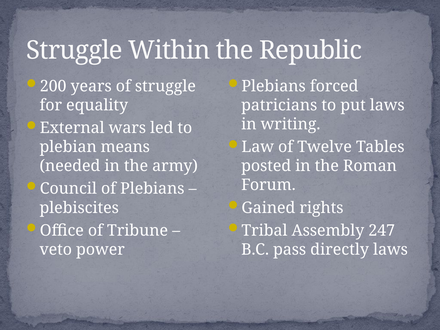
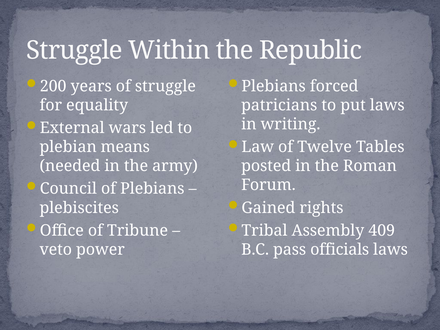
247: 247 -> 409
directly: directly -> officials
